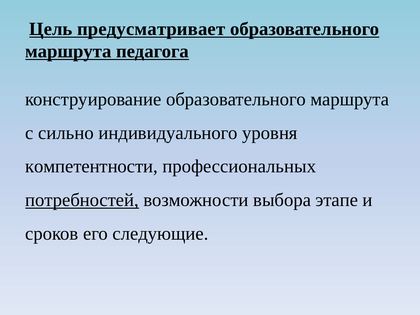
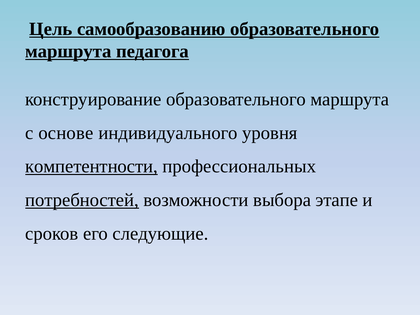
предусматривает: предусматривает -> самообразованию
сильно: сильно -> основе
компетентности underline: none -> present
